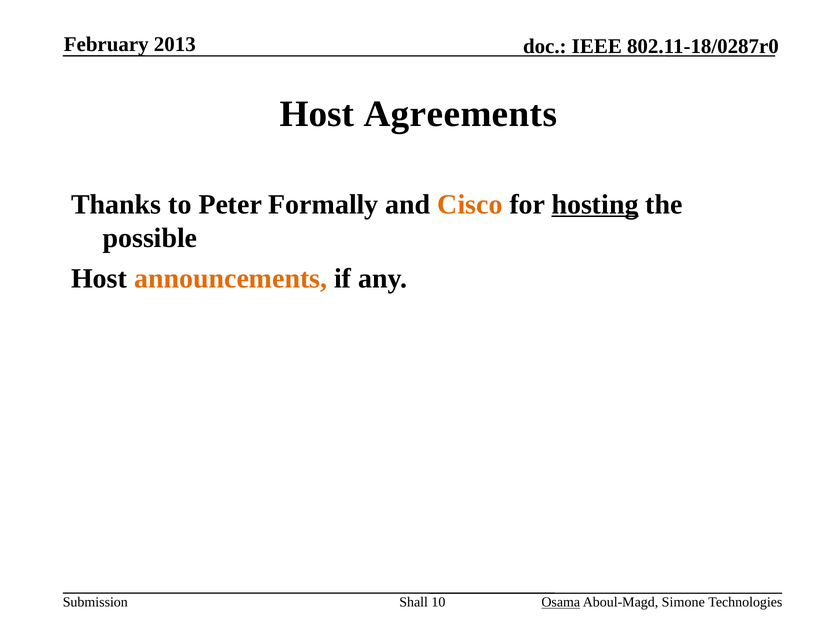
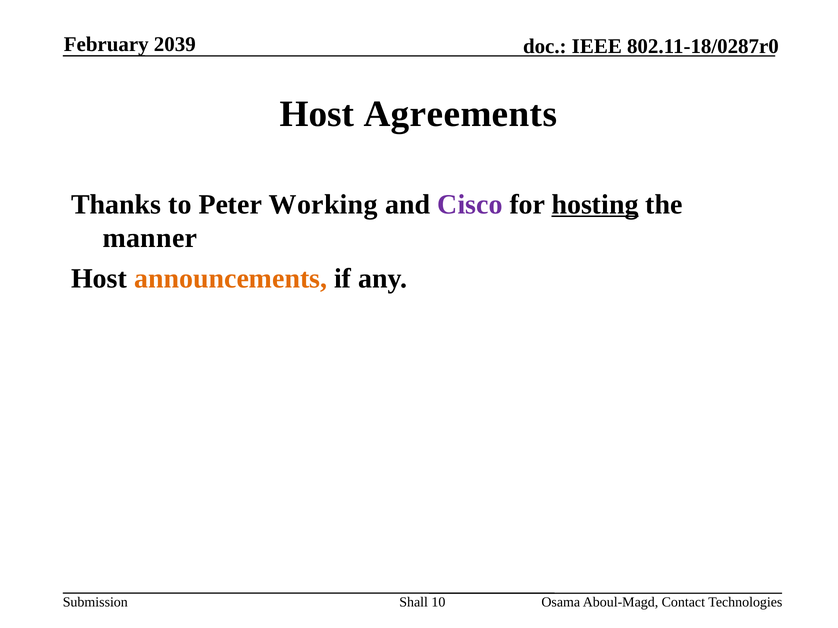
2013: 2013 -> 2039
Formally: Formally -> Working
Cisco colour: orange -> purple
possible: possible -> manner
Osama underline: present -> none
Simone: Simone -> Contact
